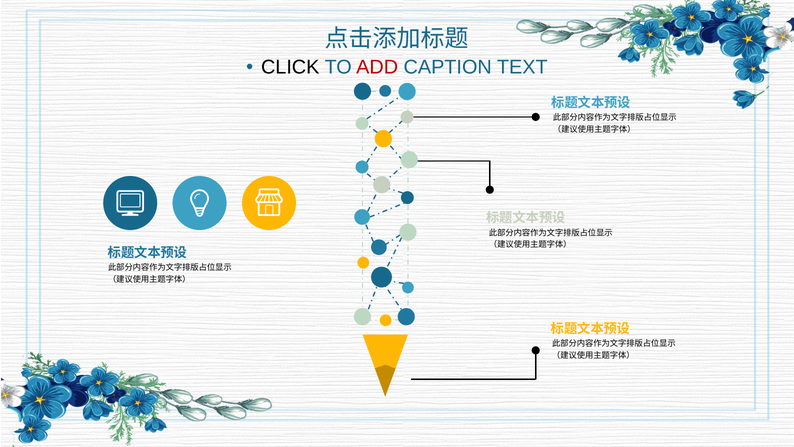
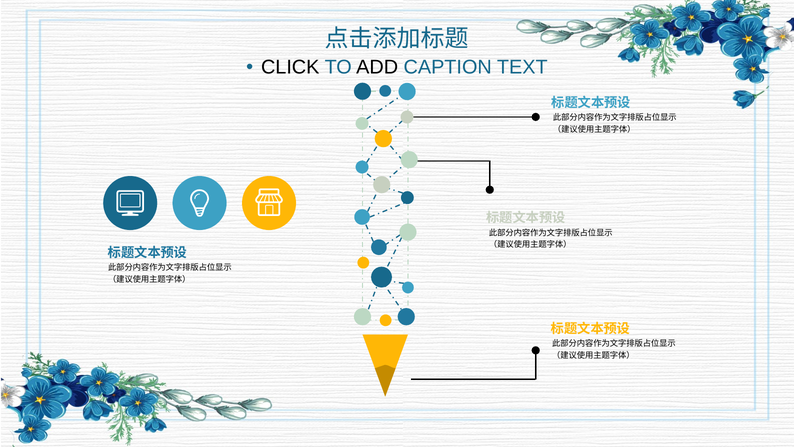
ADD colour: red -> black
